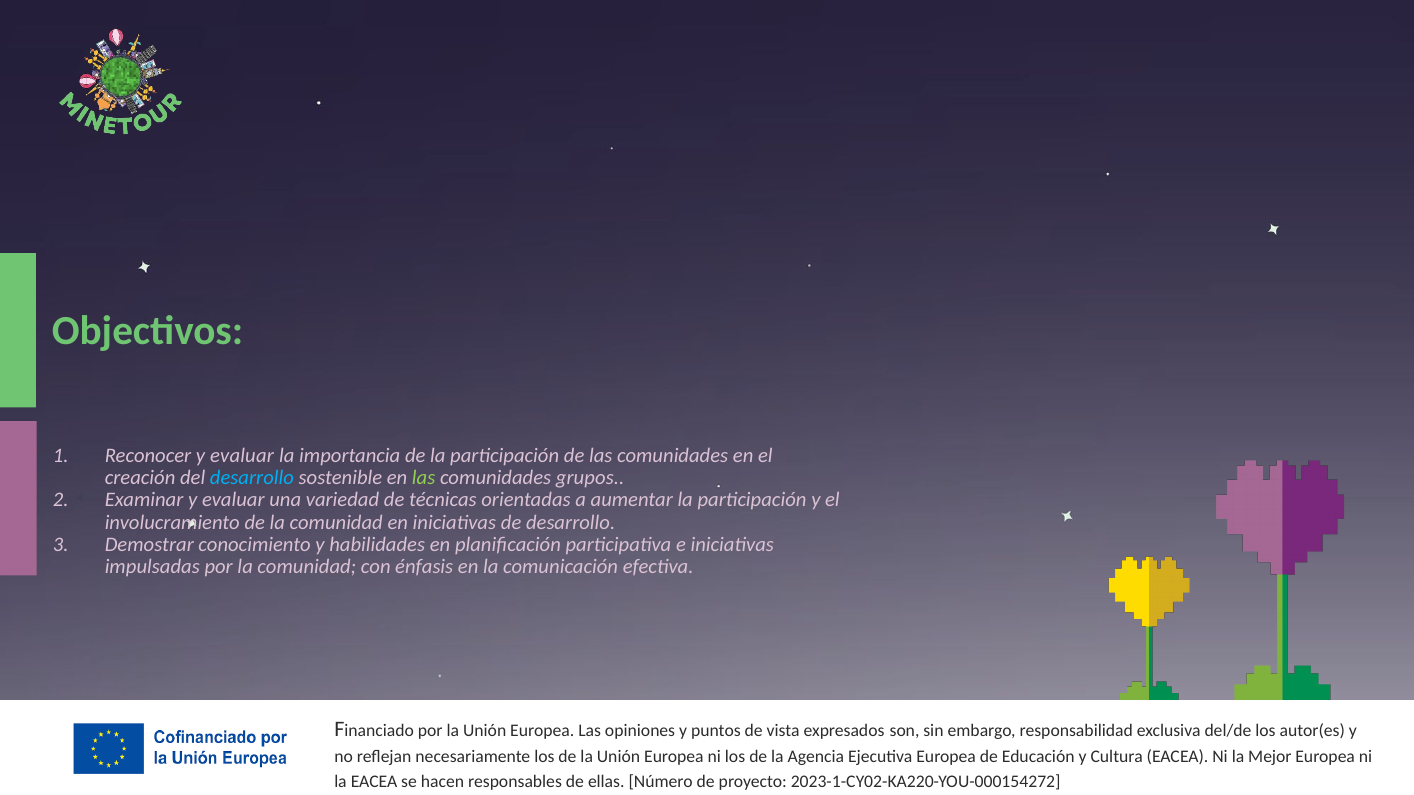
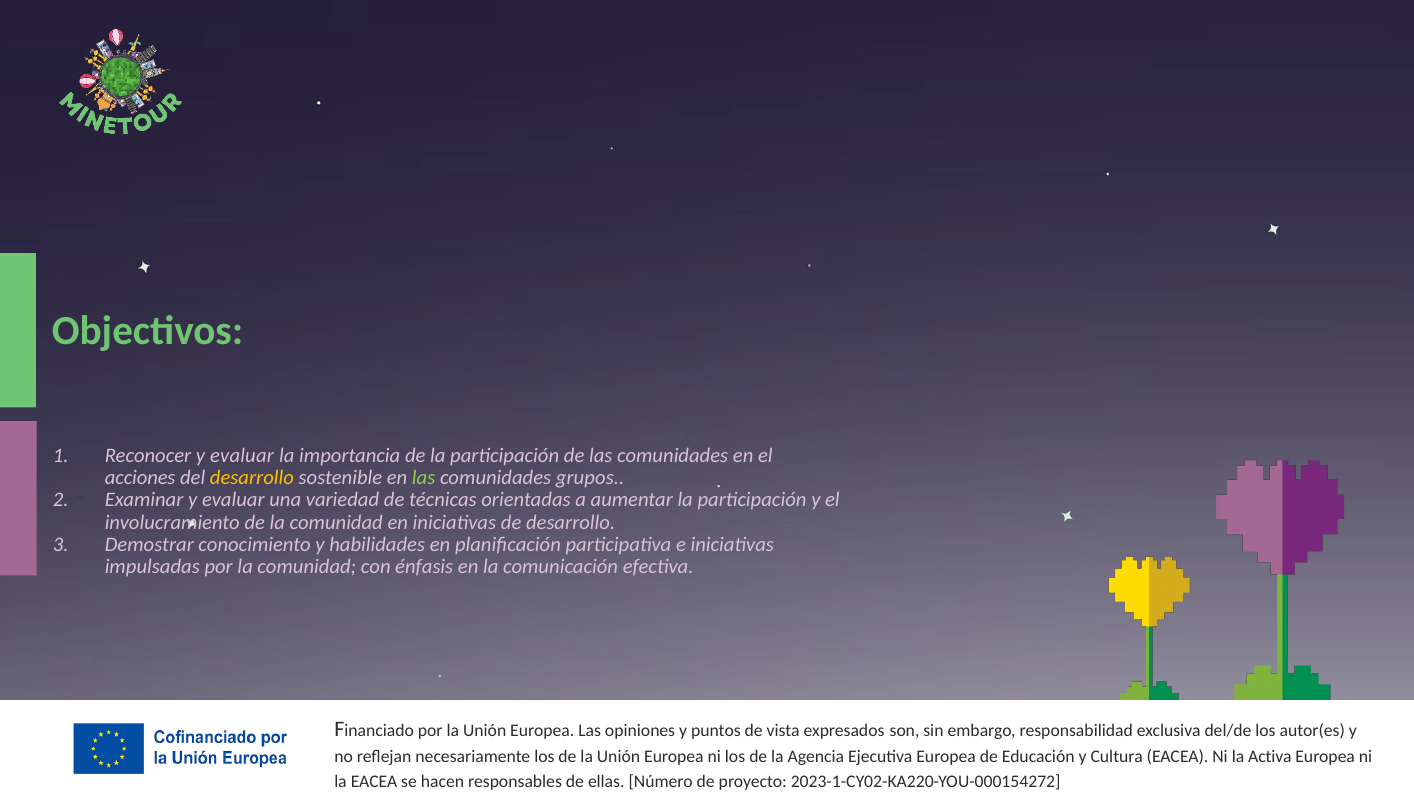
creación: creación -> acciones
desarrollo at (252, 478) colour: light blue -> yellow
Mejor: Mejor -> Activa
